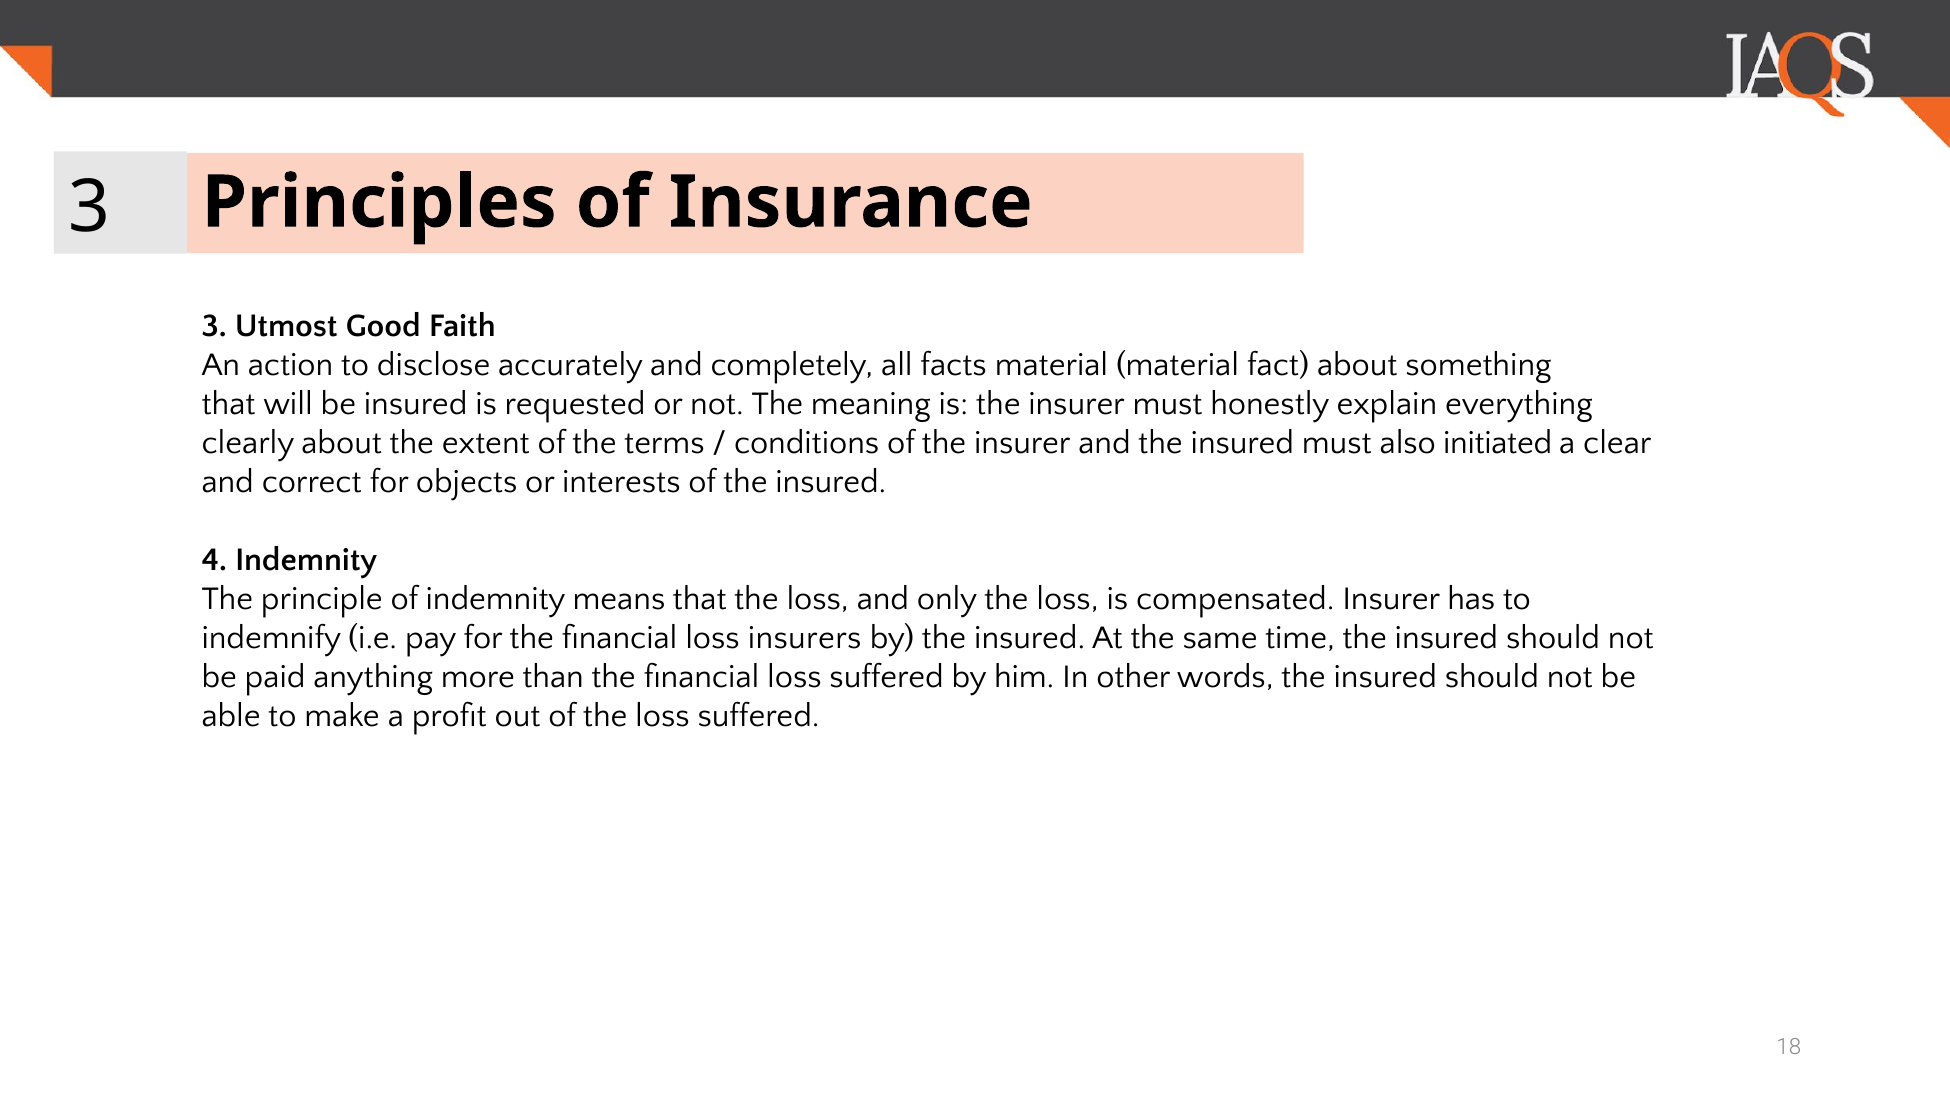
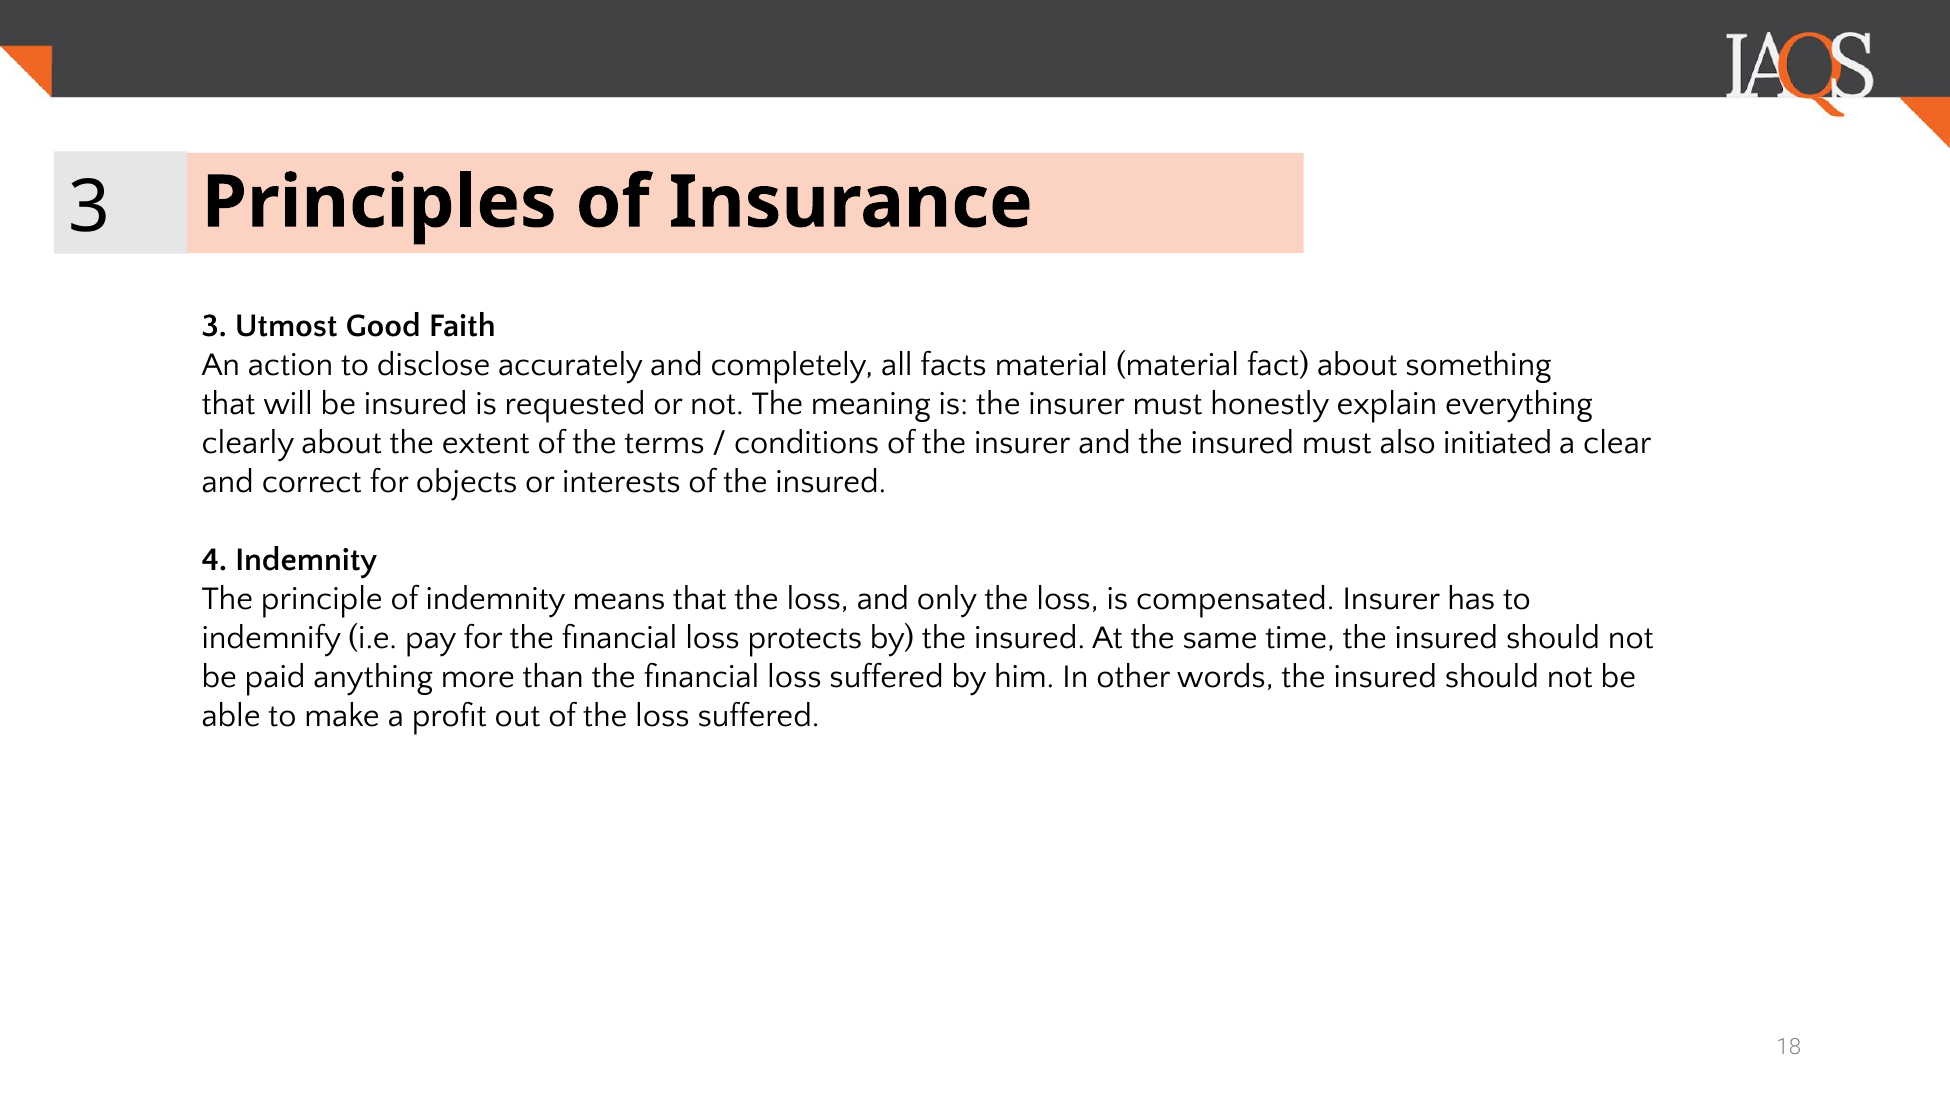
insurers: insurers -> protects
